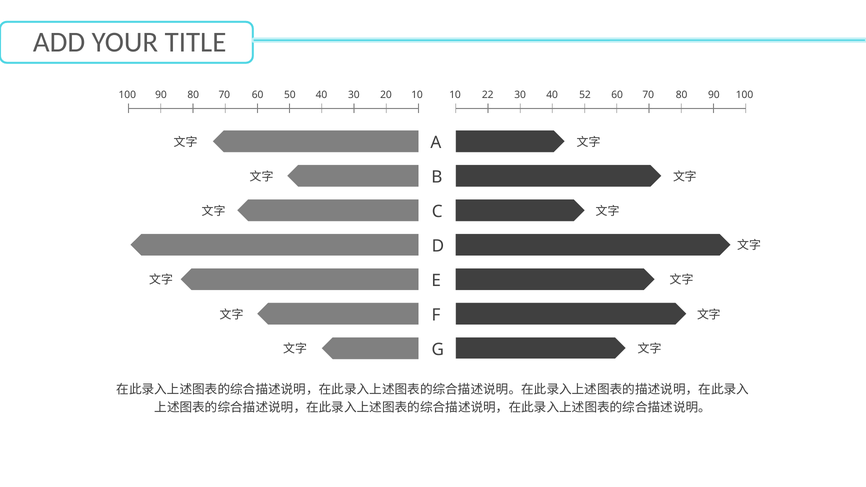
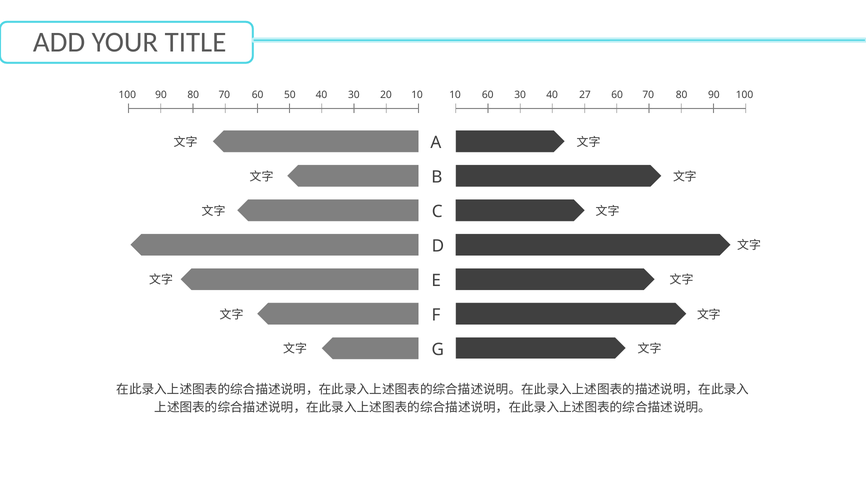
10 22: 22 -> 60
52: 52 -> 27
